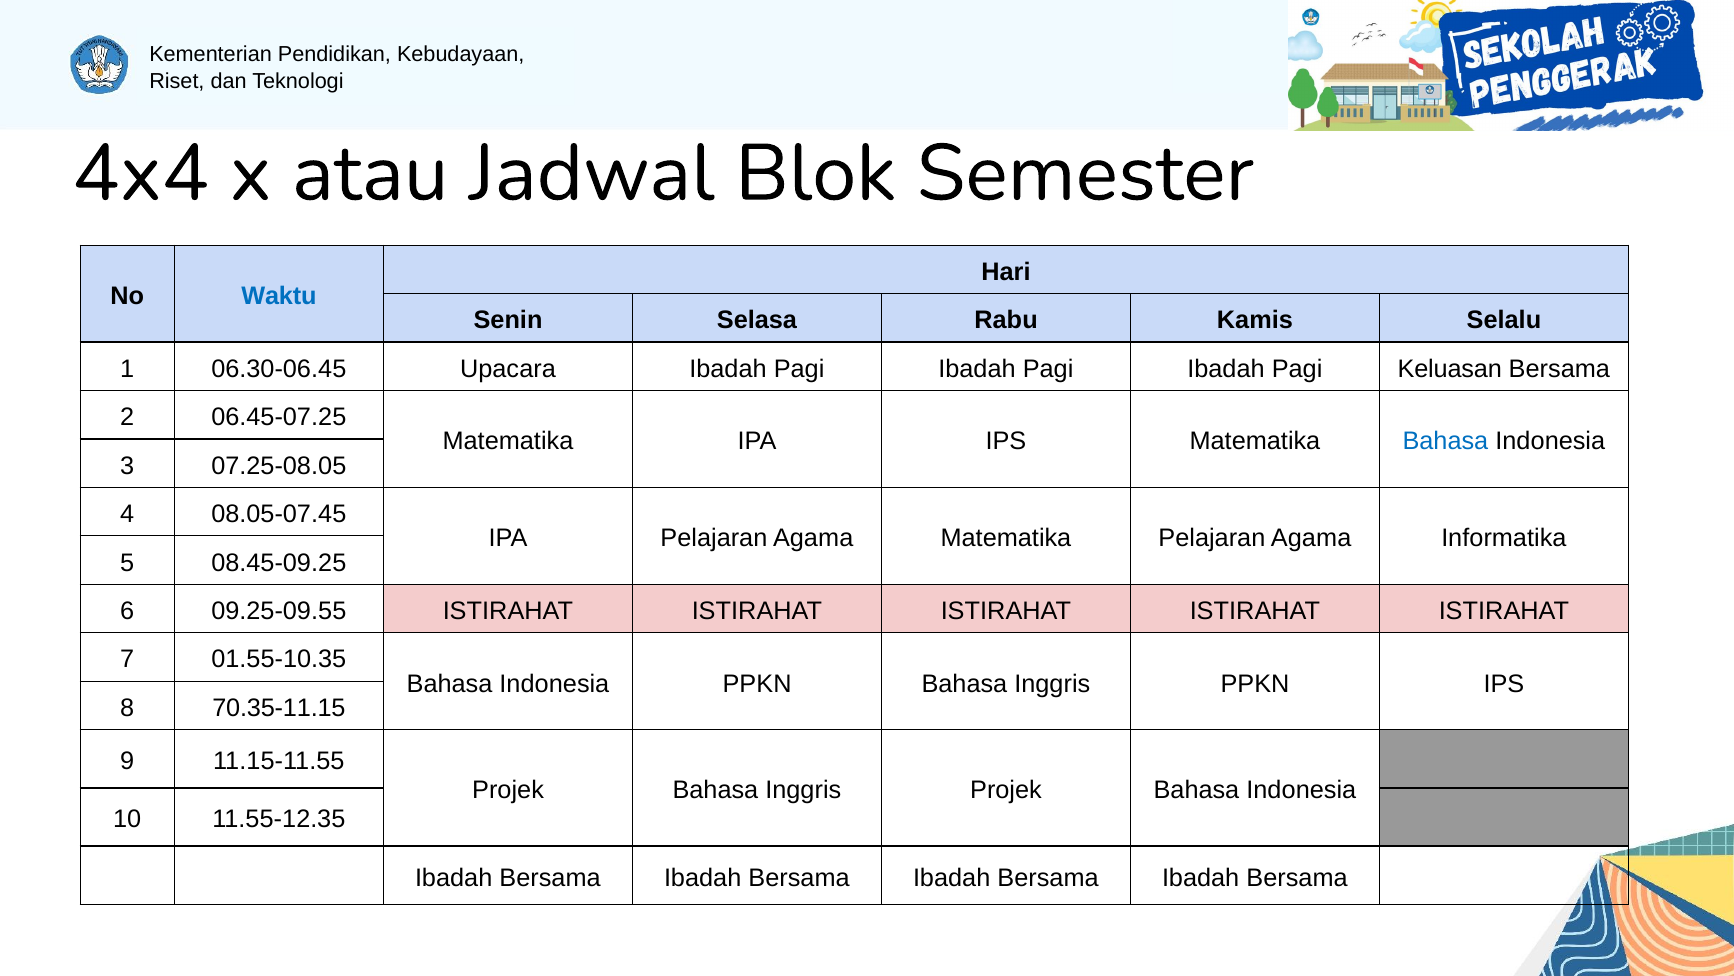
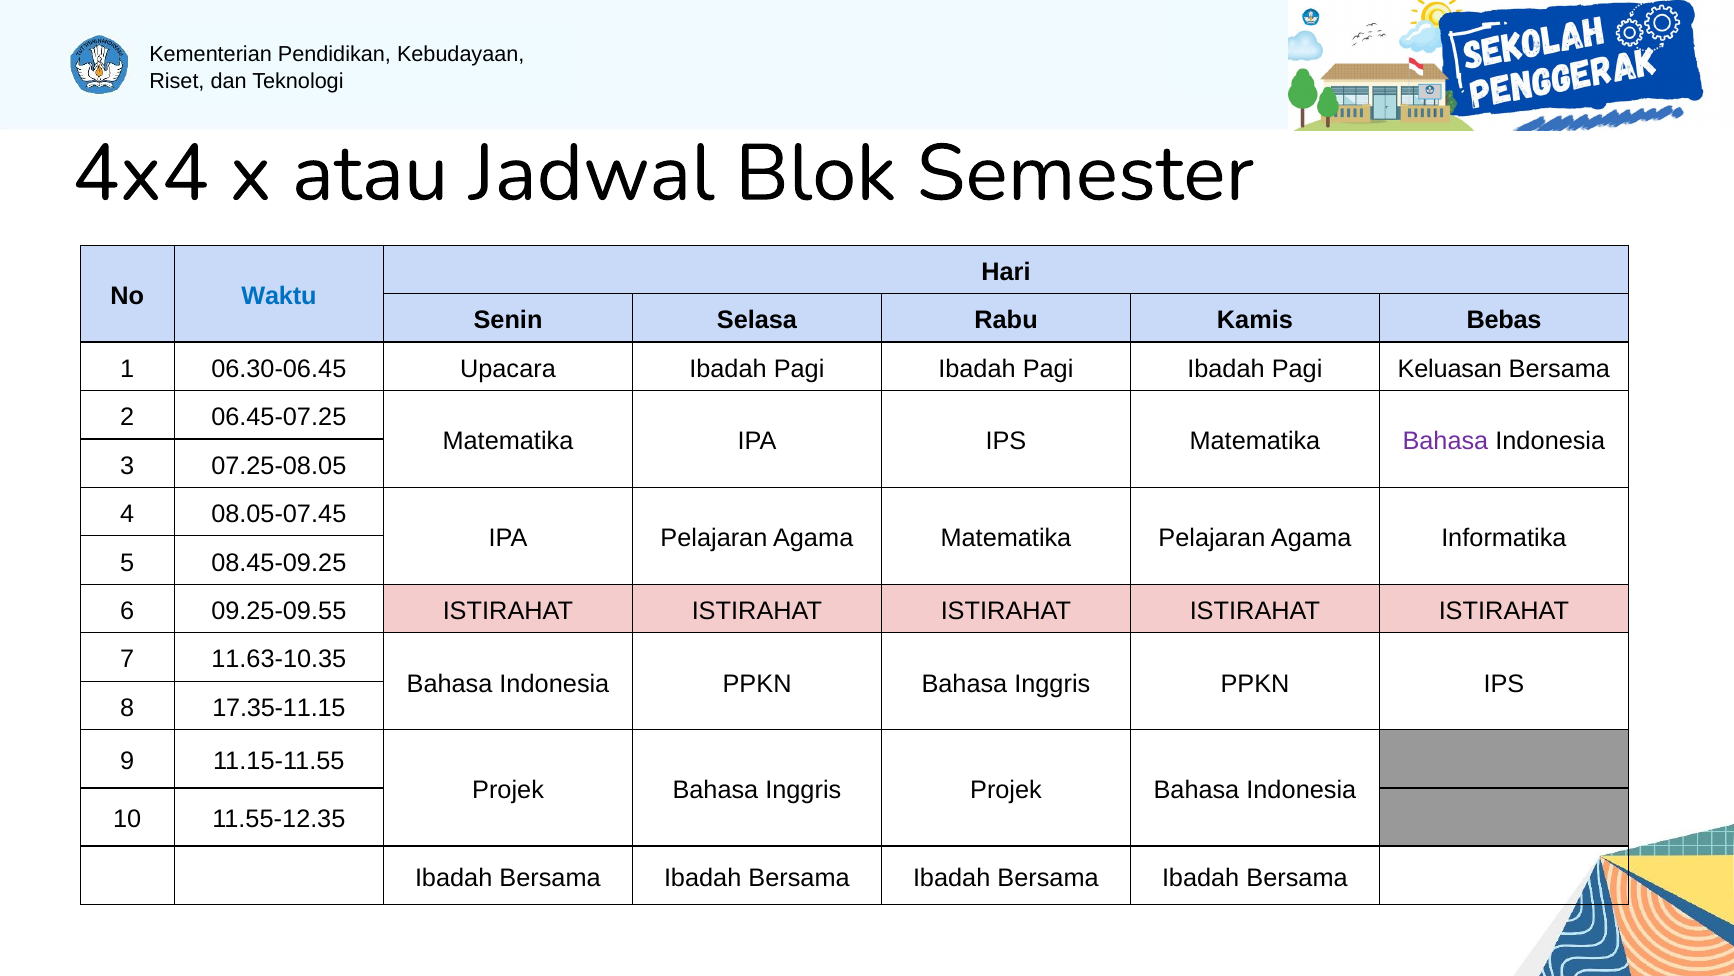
Selalu: Selalu -> Bebas
Bahasa at (1445, 441) colour: blue -> purple
01.55-10.35: 01.55-10.35 -> 11.63-10.35
70.35-11.15: 70.35-11.15 -> 17.35-11.15
